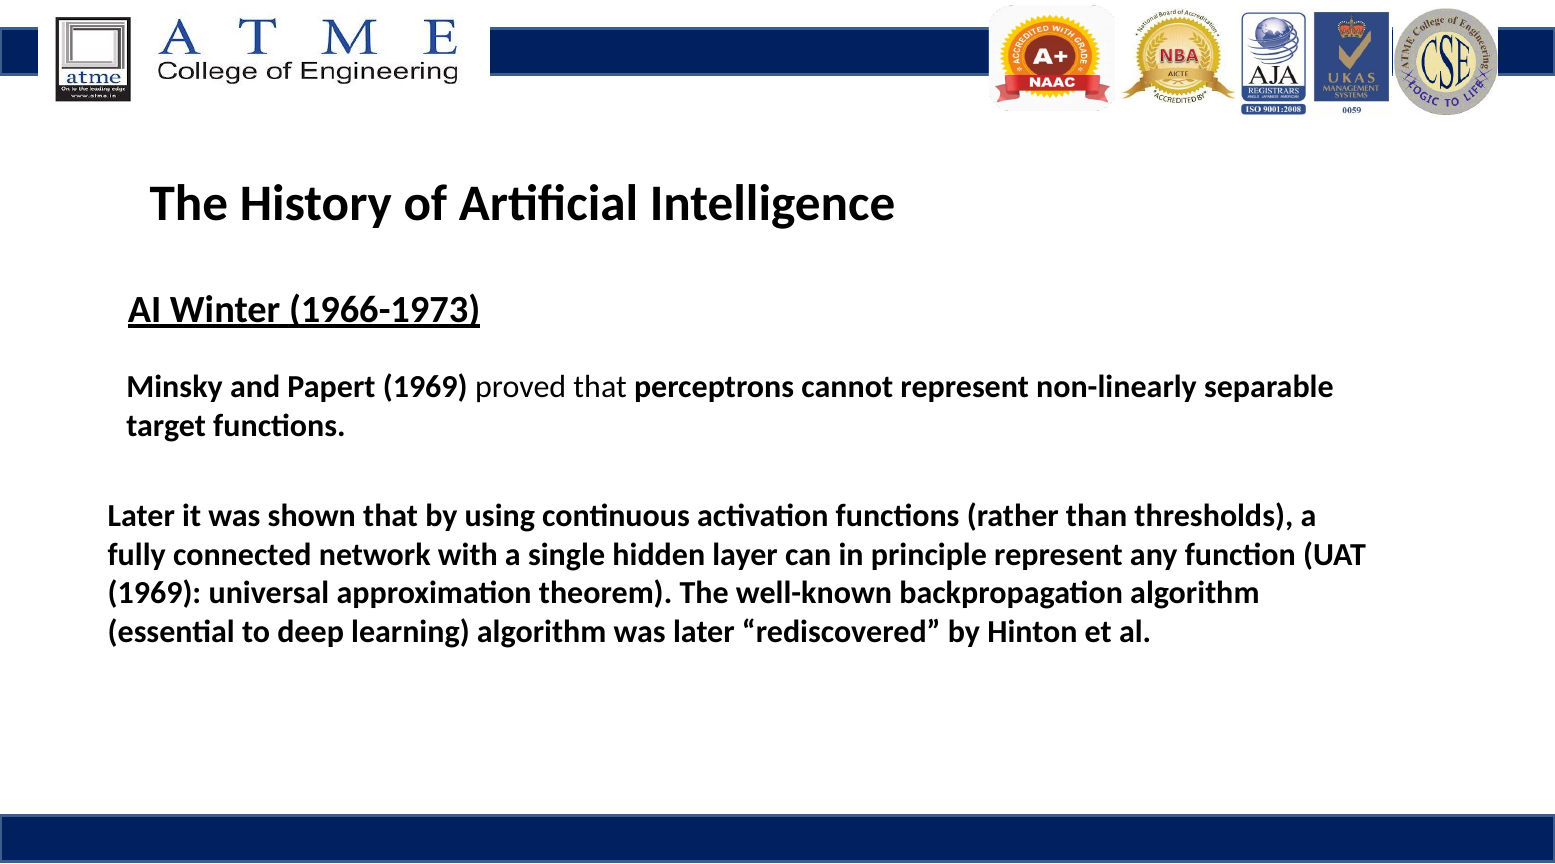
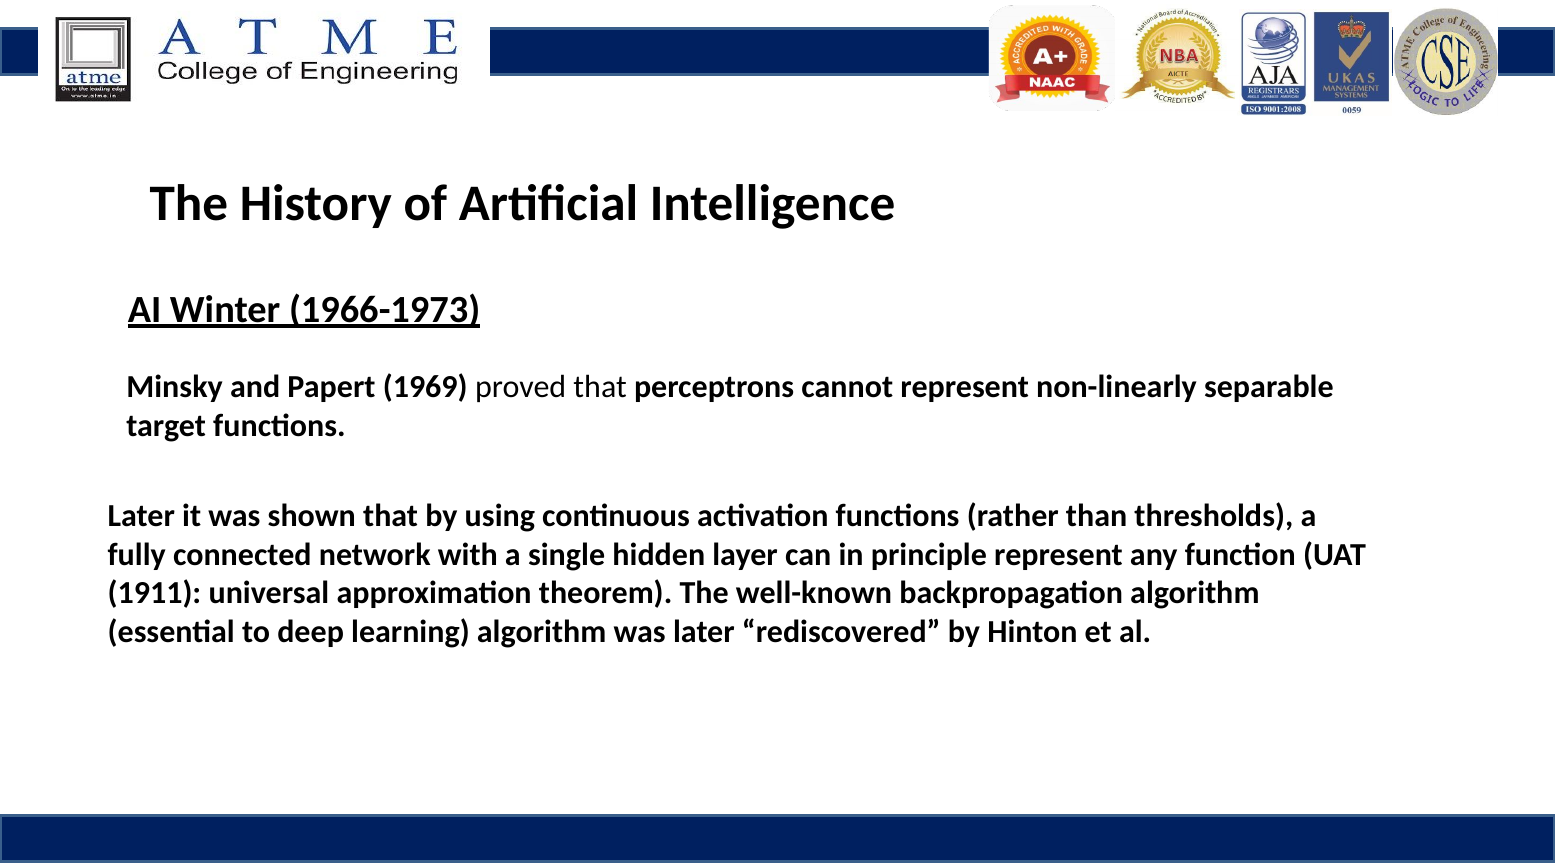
1969 at (154, 593): 1969 -> 1911
